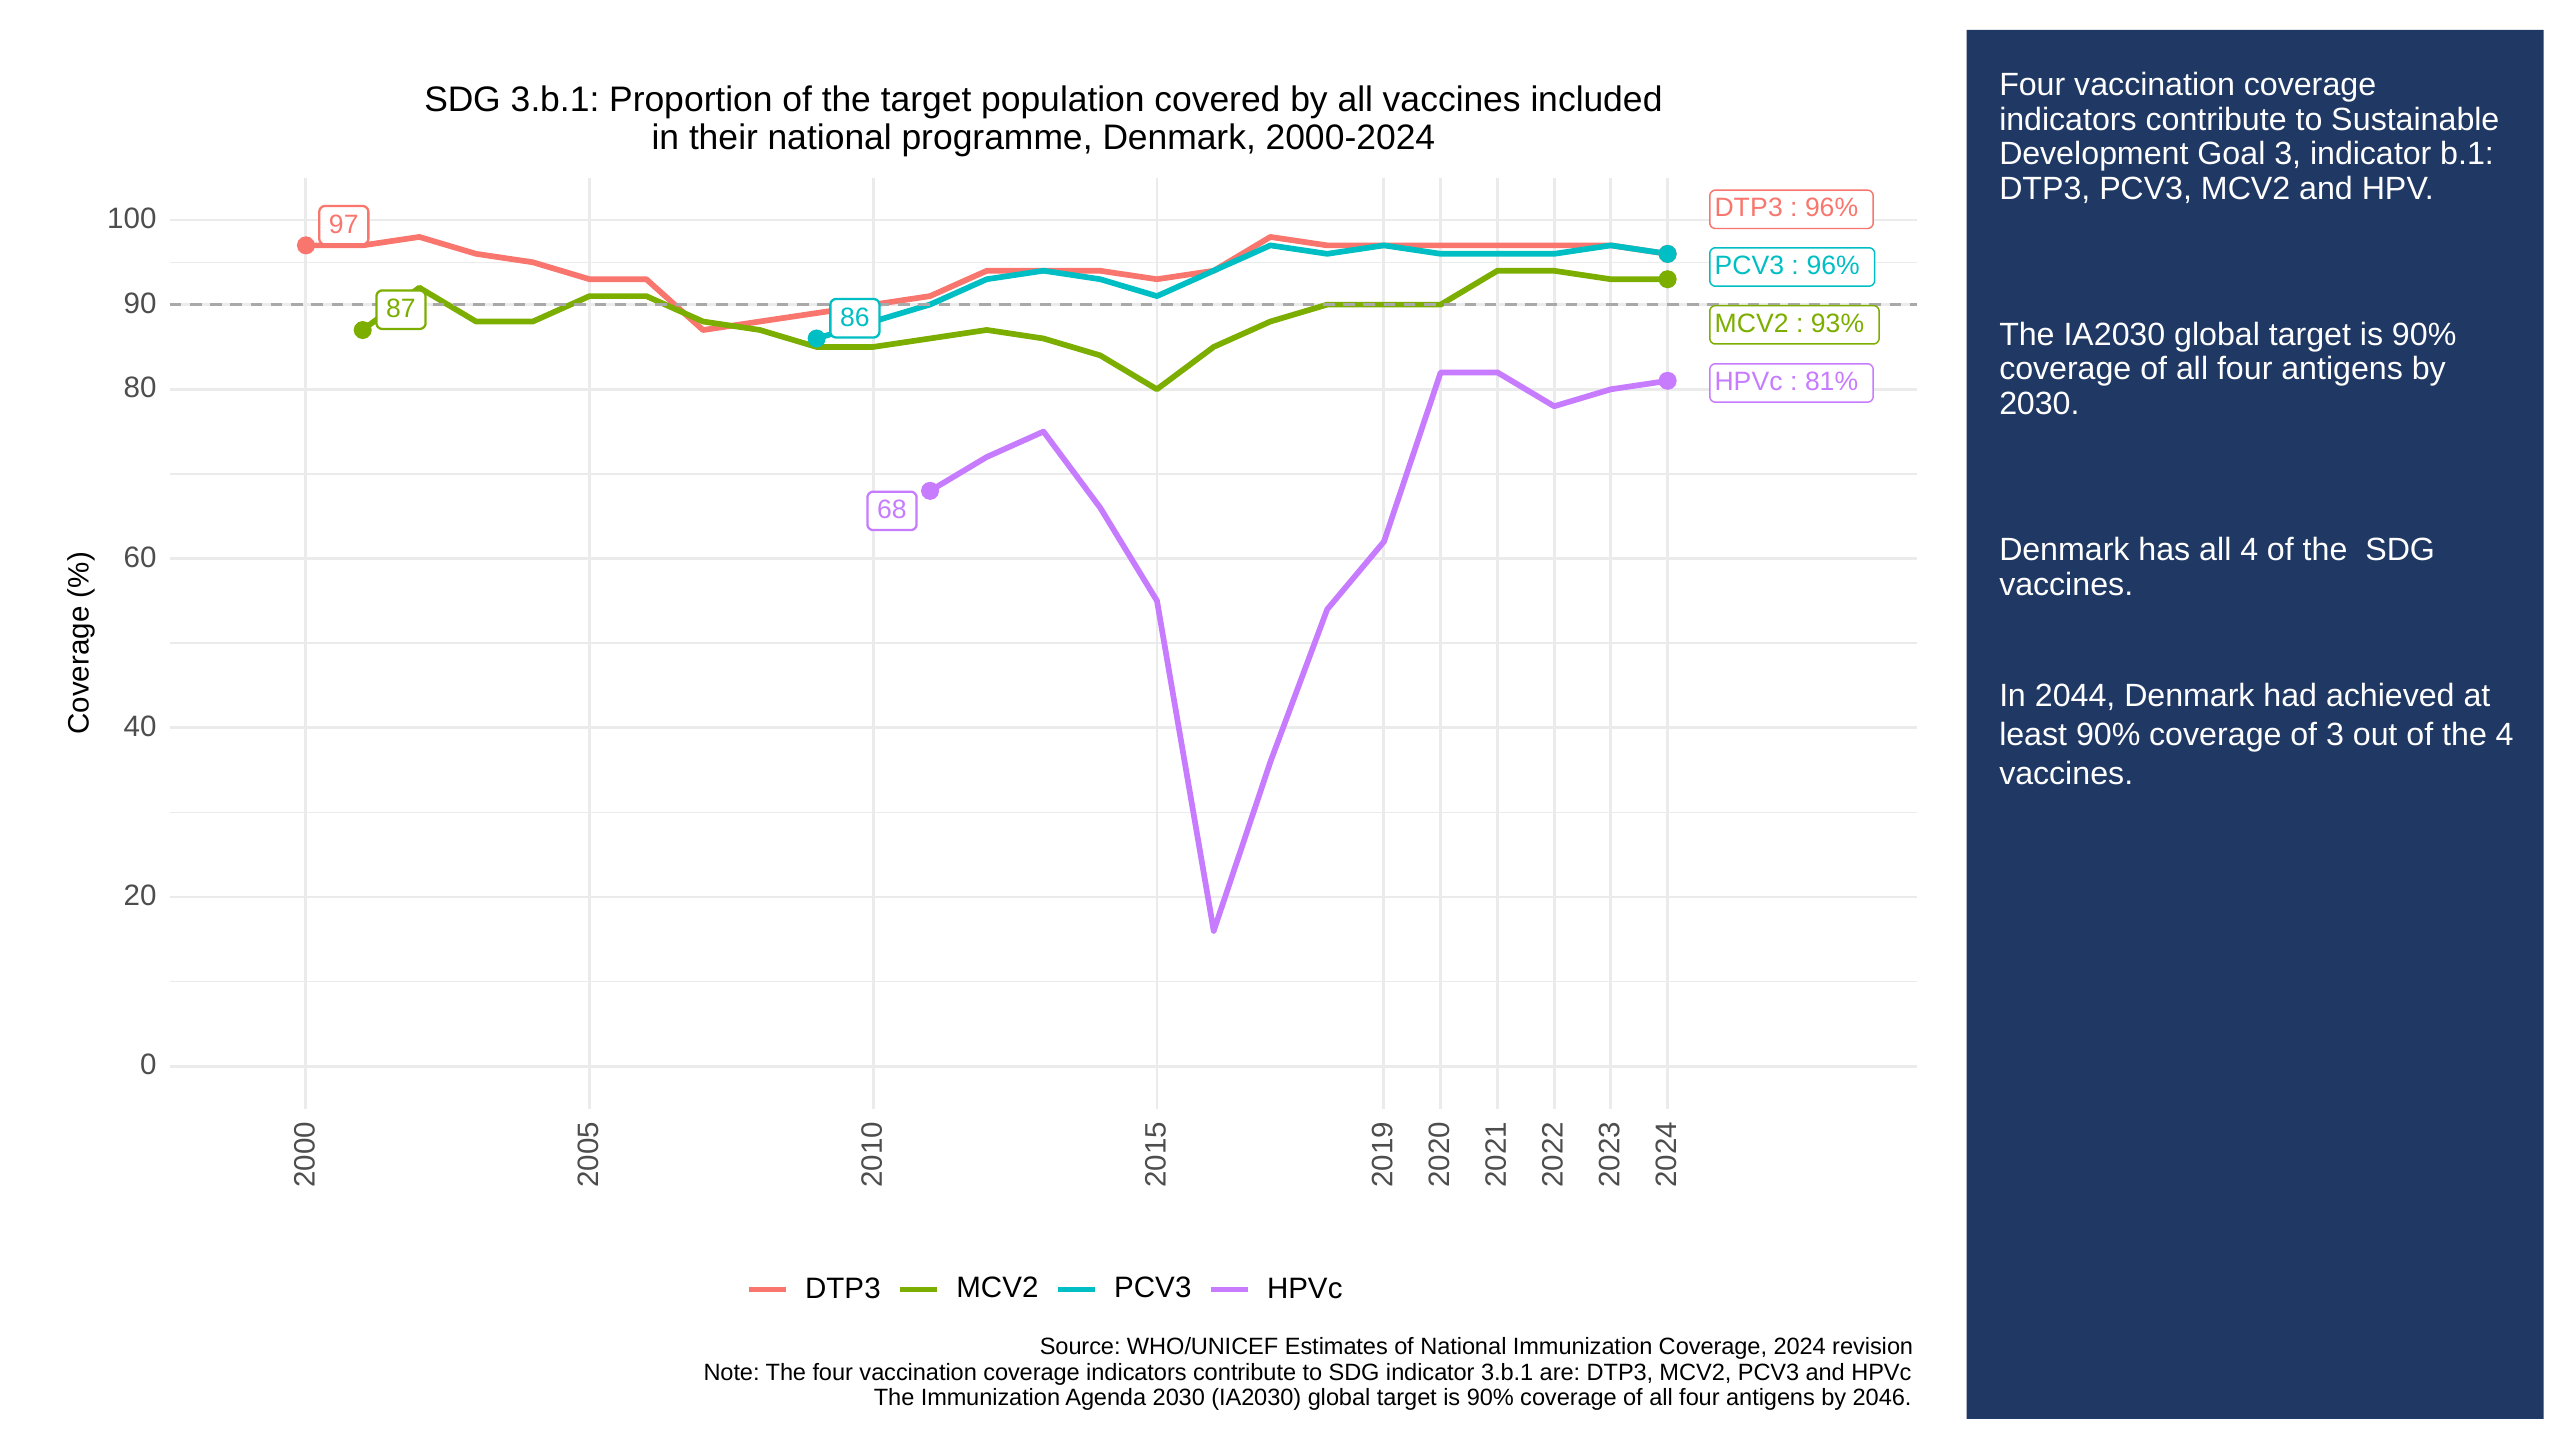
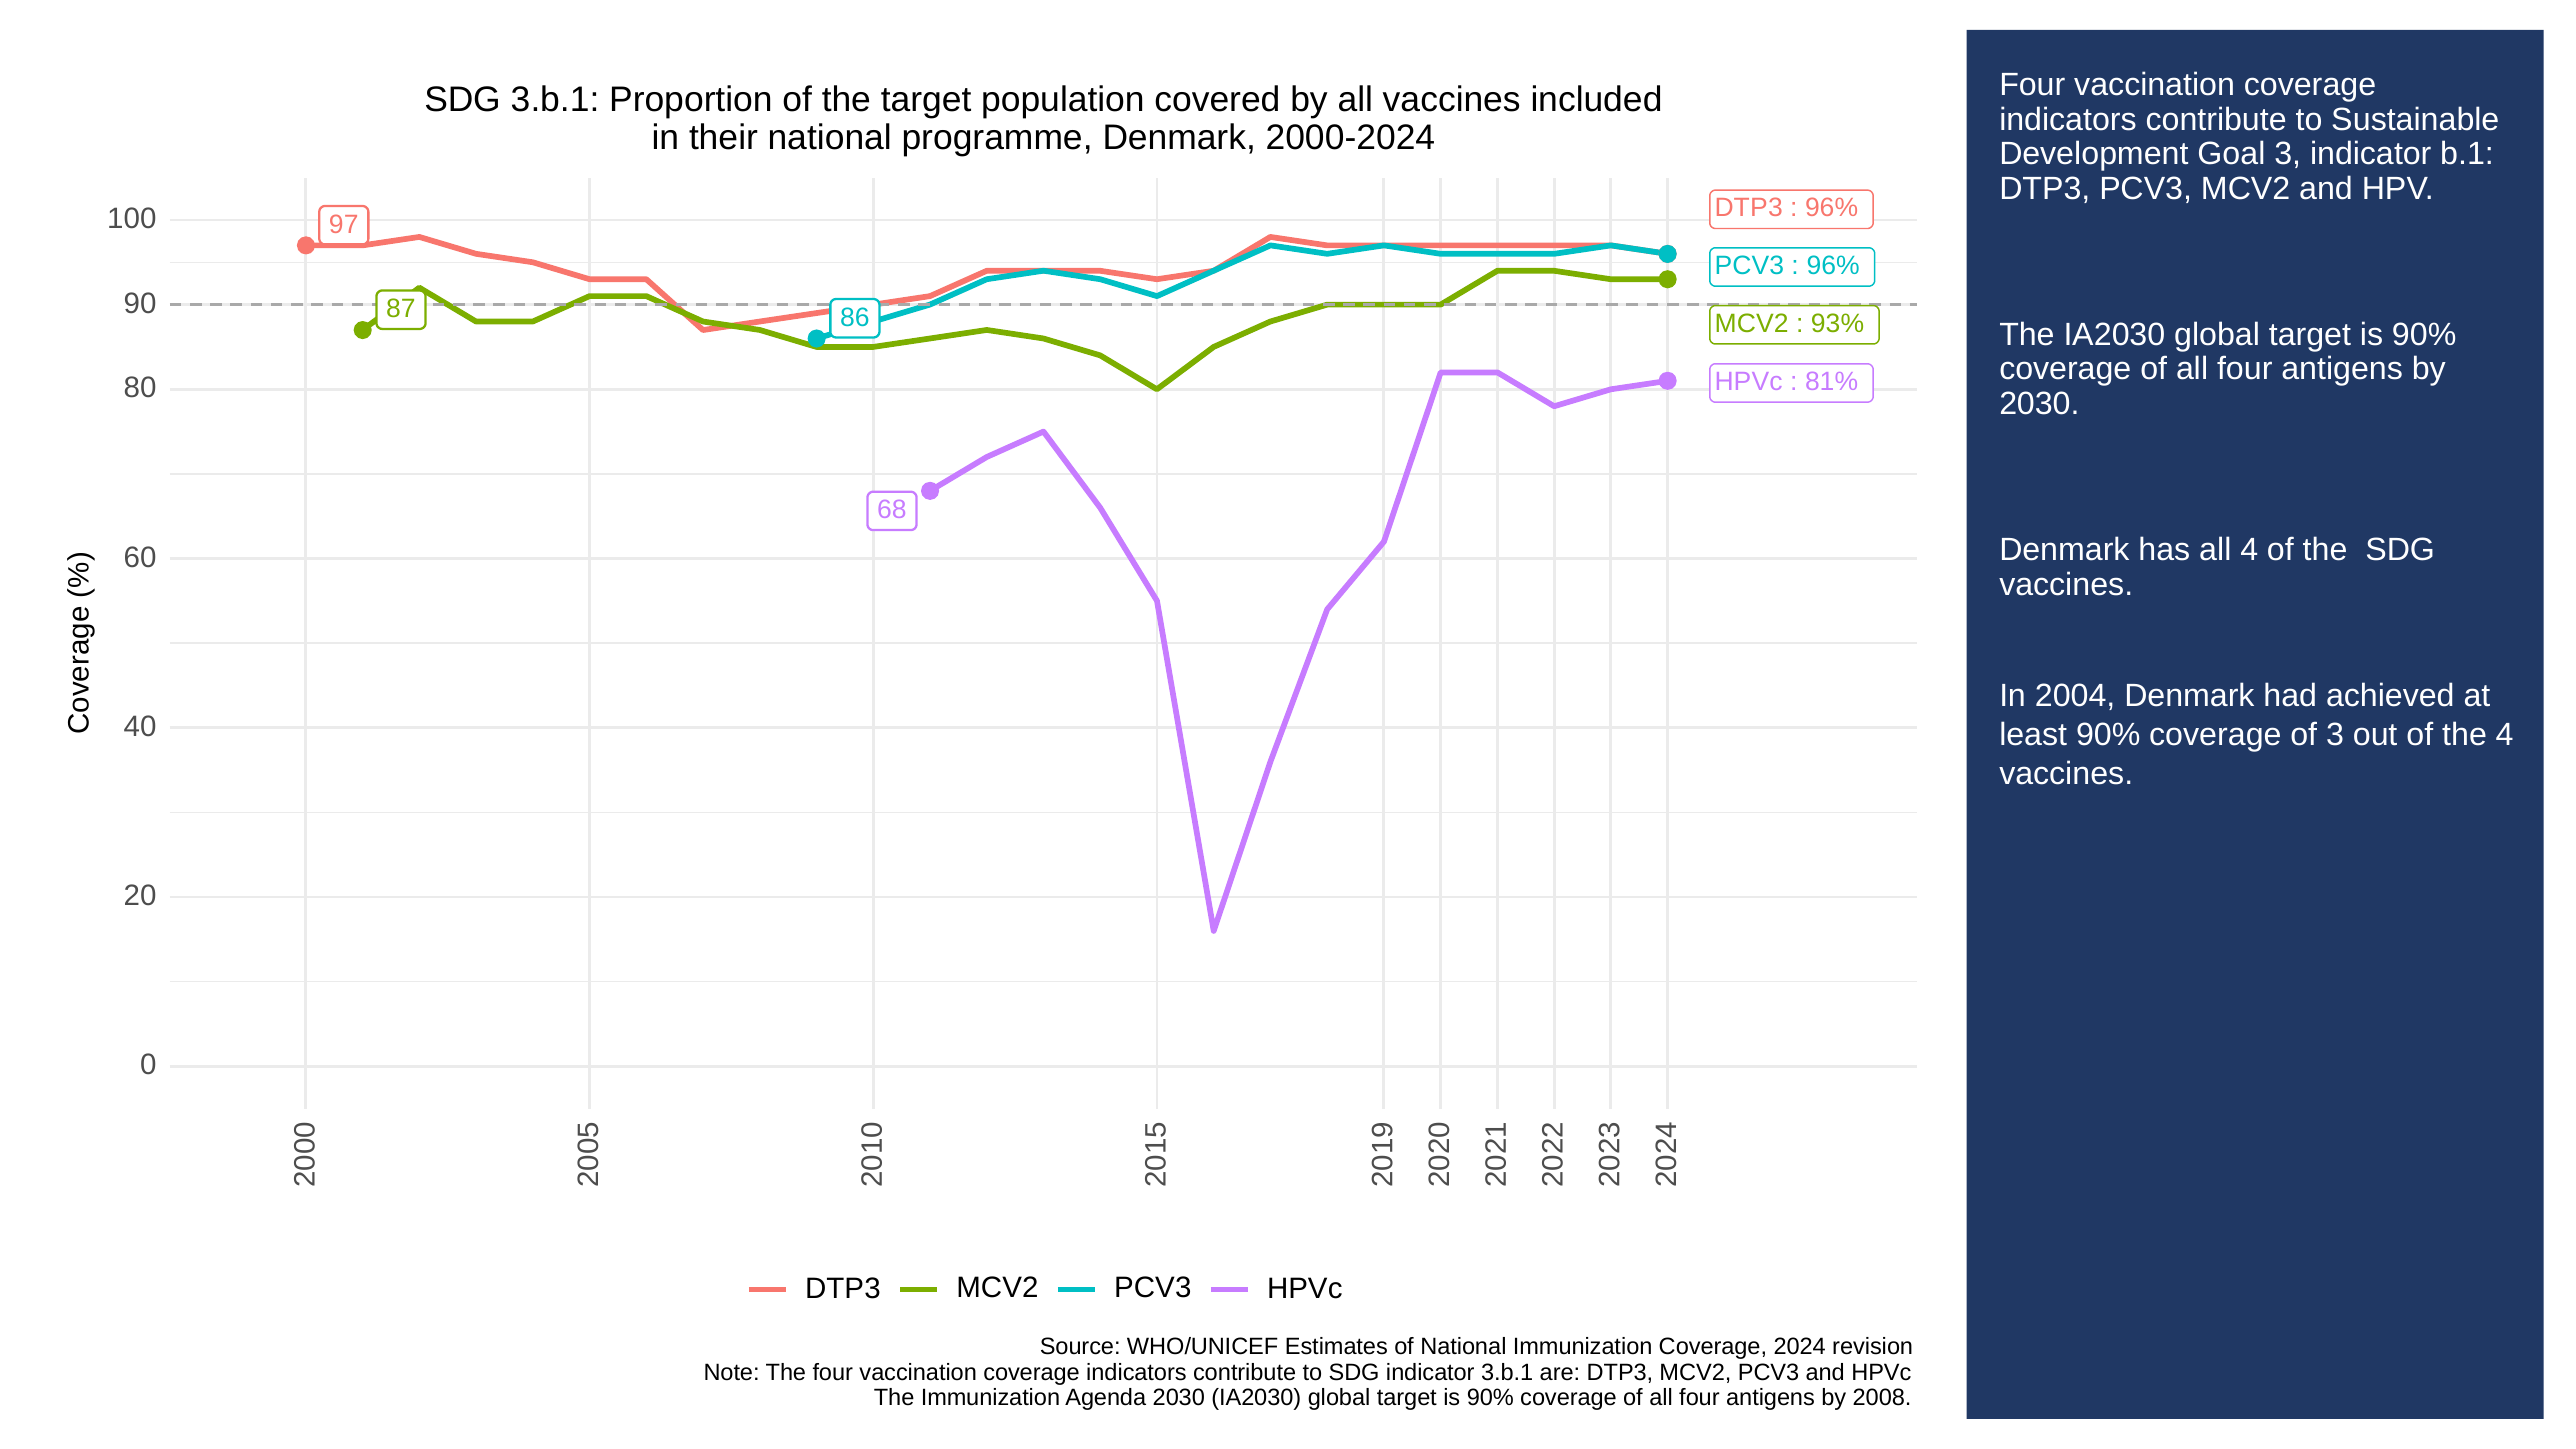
2044: 2044 -> 2004
2046: 2046 -> 2008
